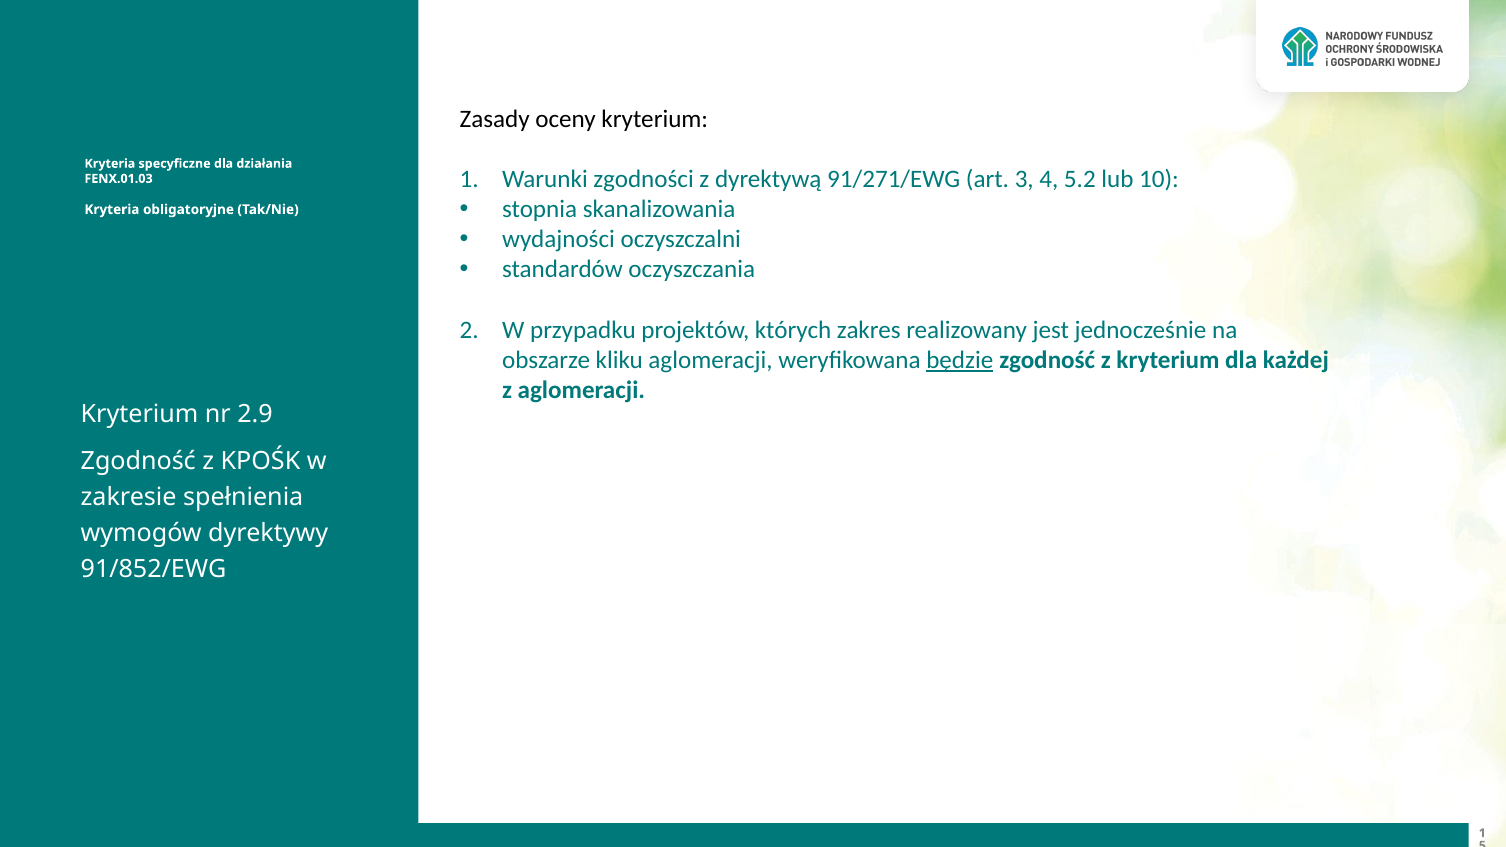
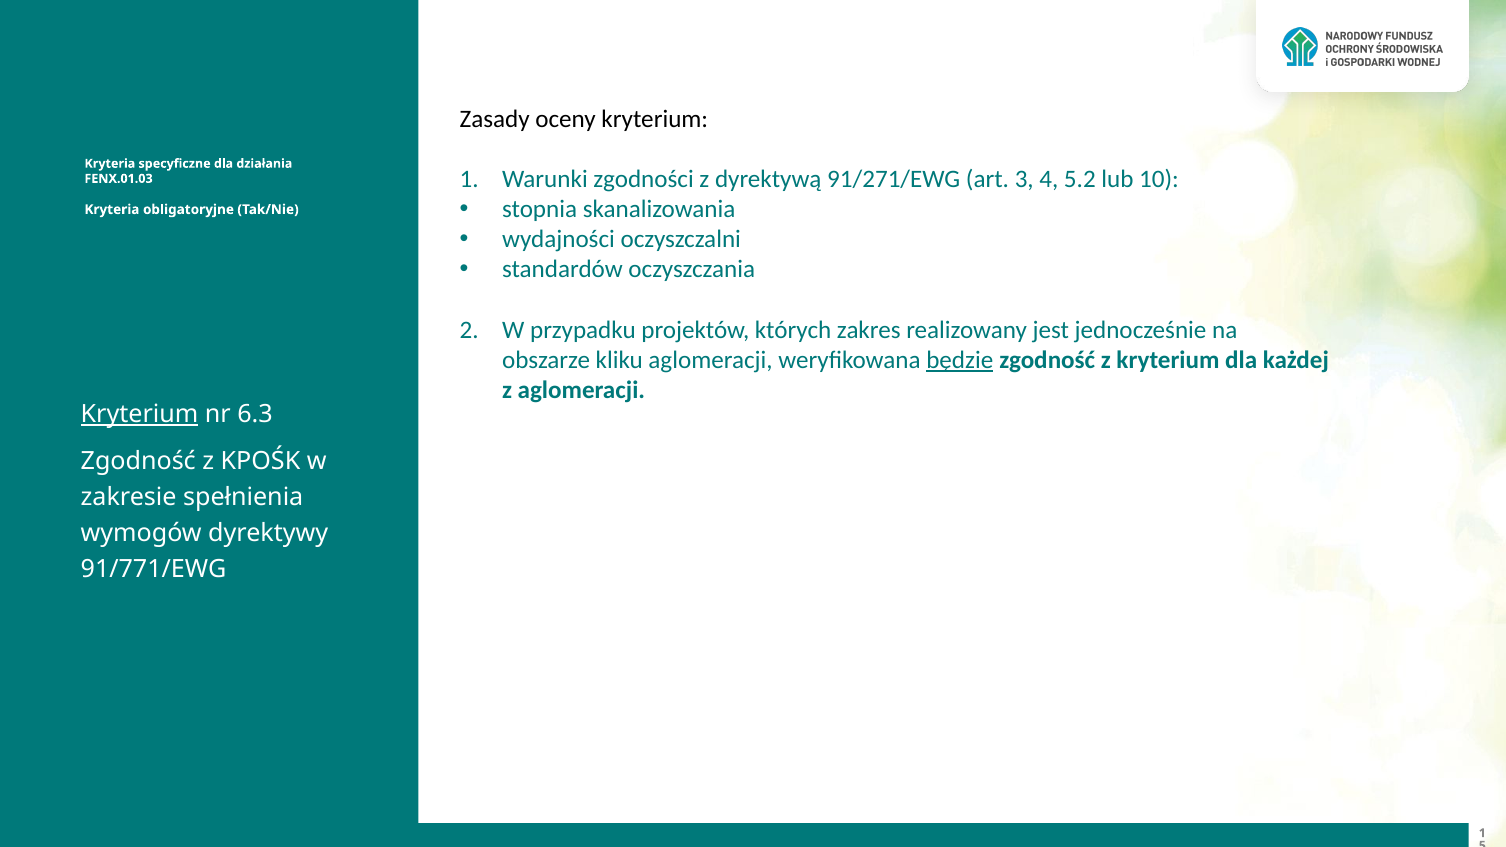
Kryterium at (140, 414) underline: none -> present
2.9: 2.9 -> 6.3
91/852/EWG: 91/852/EWG -> 91/771/EWG
